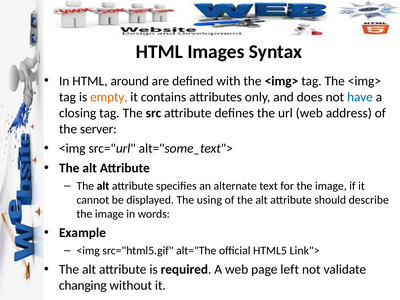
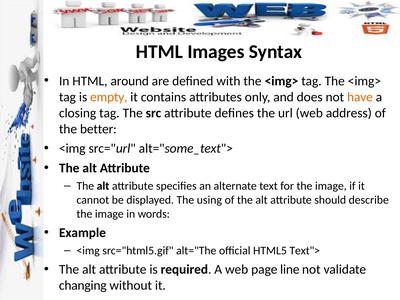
have colour: blue -> orange
server: server -> better
Link">: Link"> -> Text">
left: left -> line
